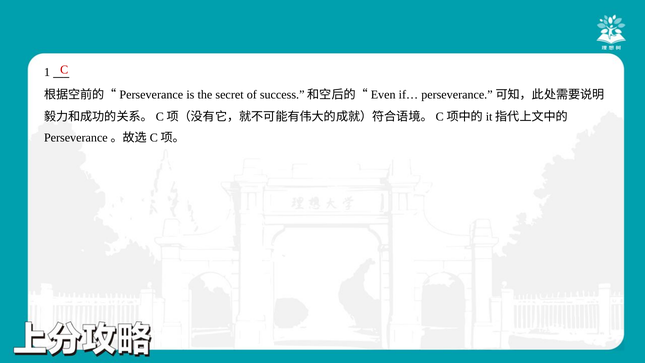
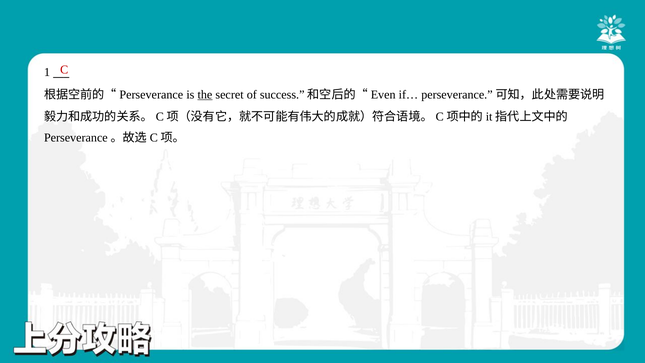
the underline: none -> present
